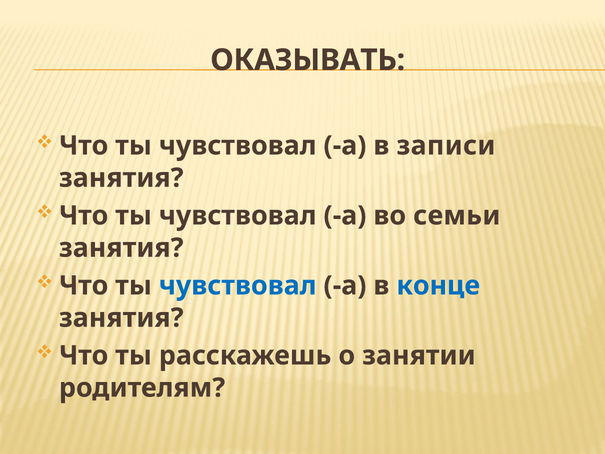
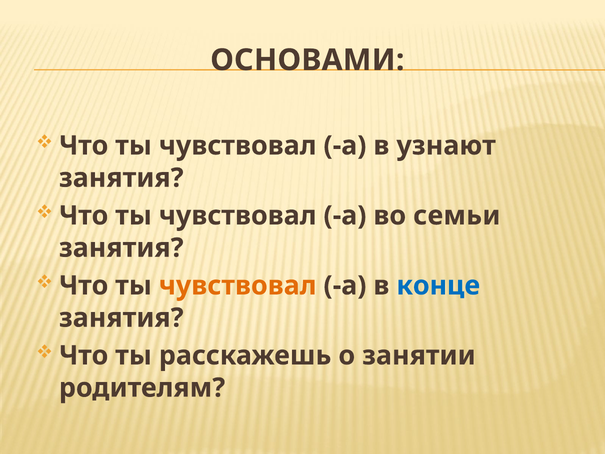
ОКАЗЫВАТЬ: ОКАЗЫВАТЬ -> ОСНОВАМИ
записи: записи -> узнают
чувствовал at (238, 285) colour: blue -> orange
